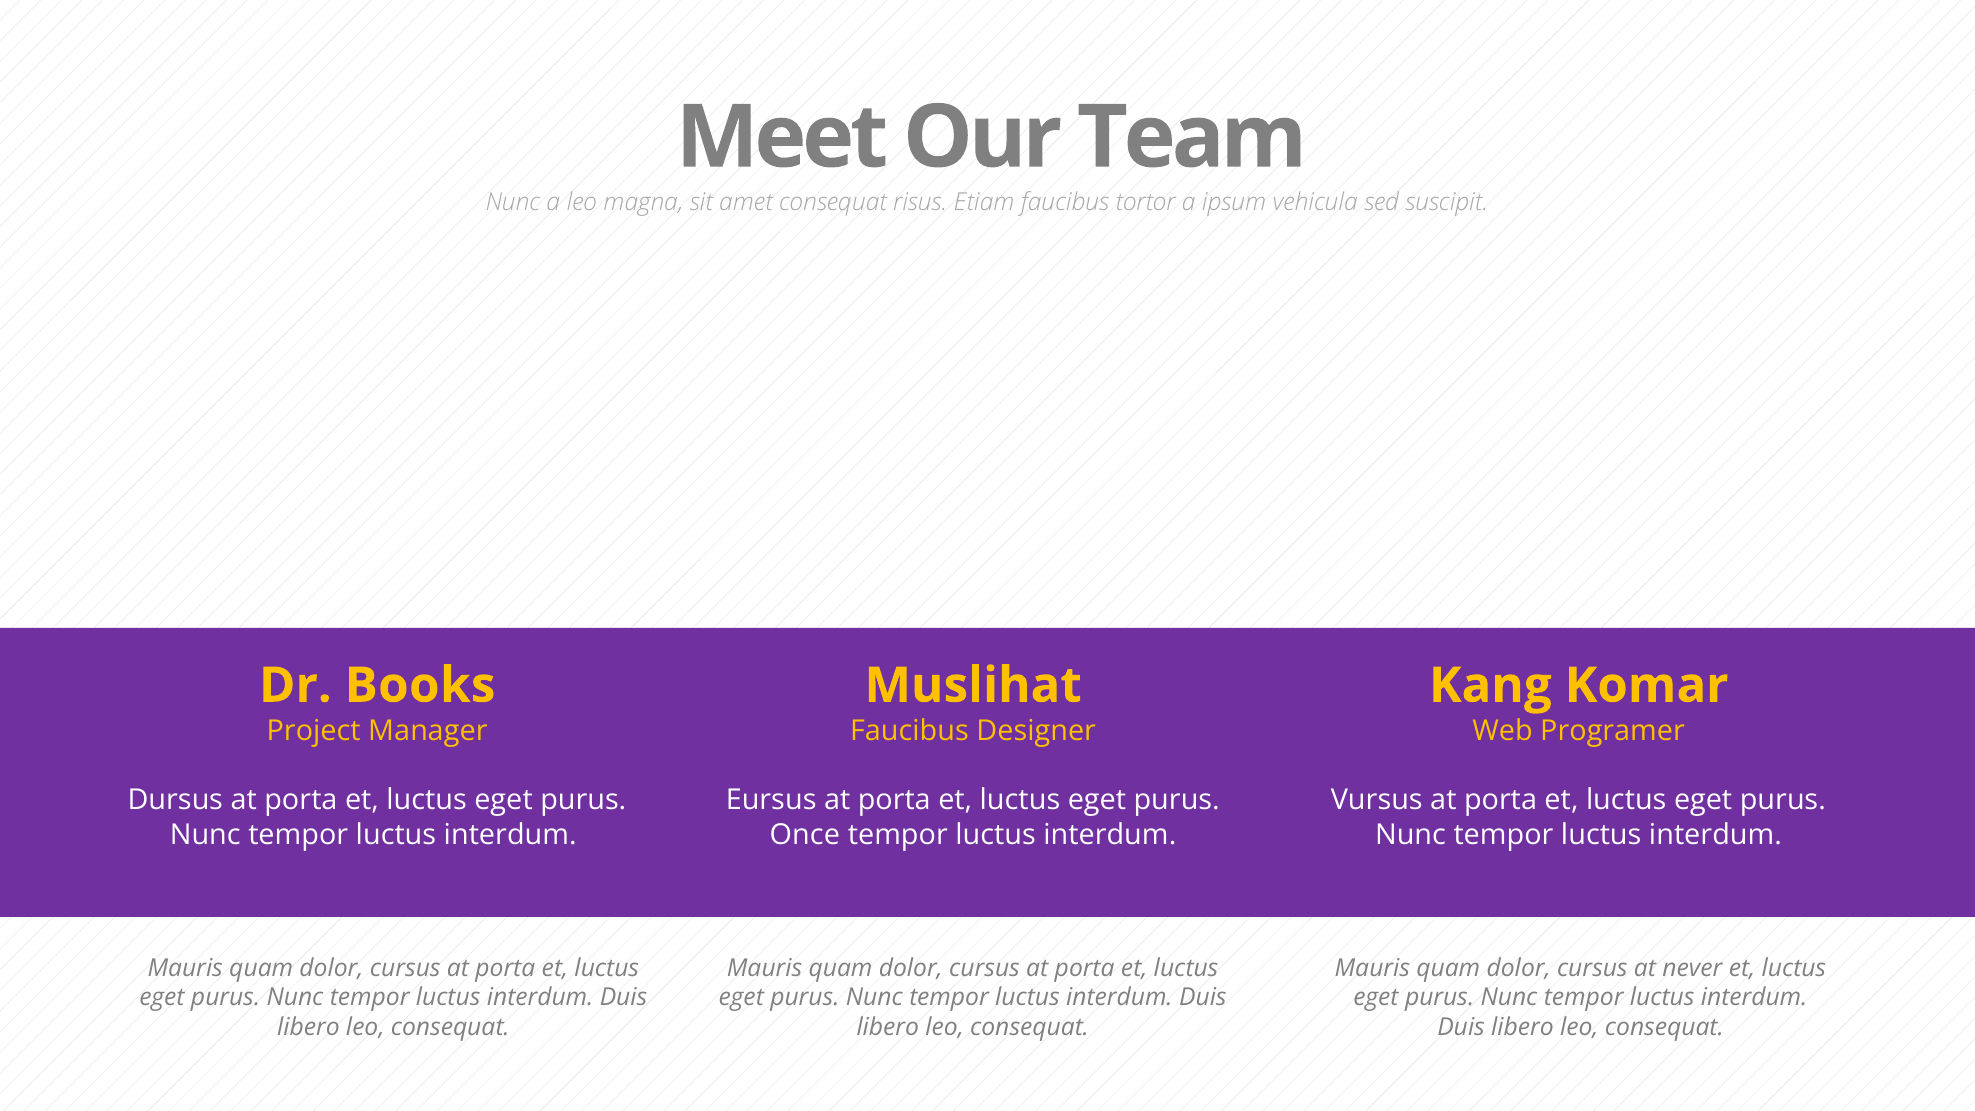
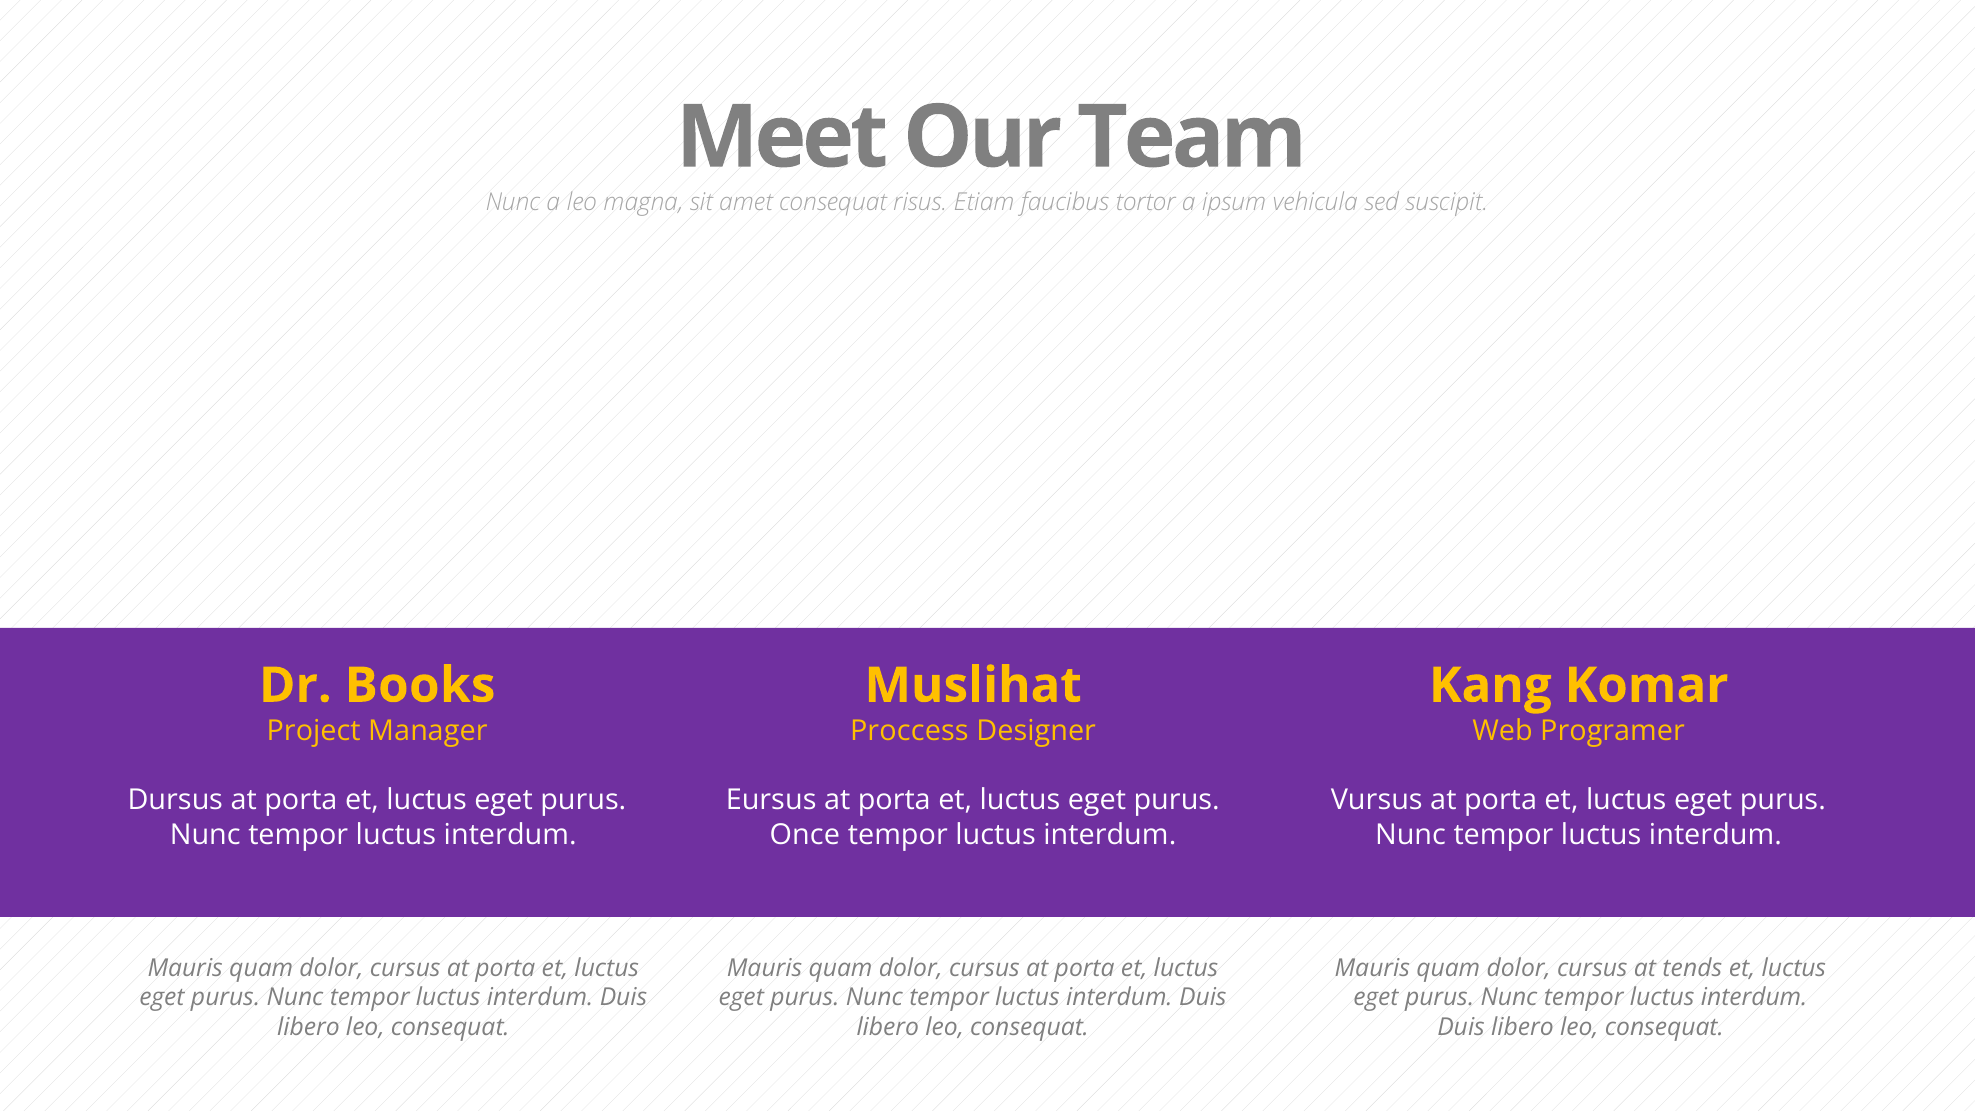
Faucibus at (909, 731): Faucibus -> Proccess
never: never -> tends
